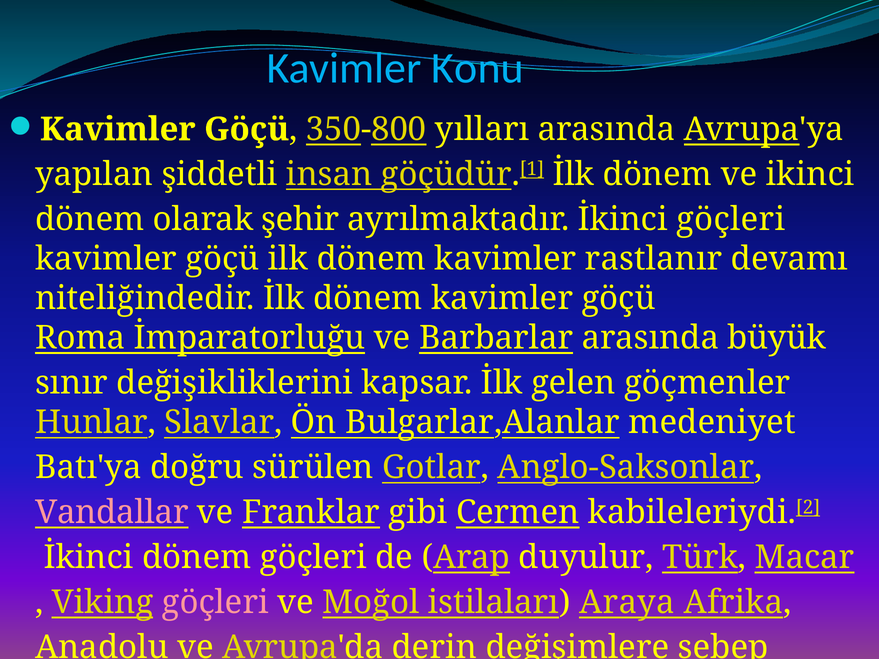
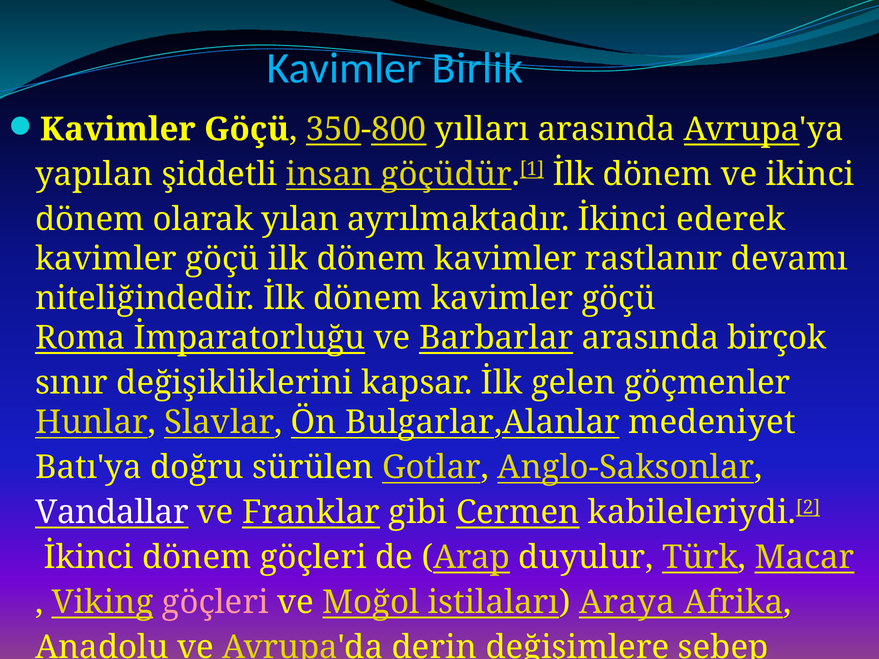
Konu: Konu -> Birlik
şehir: şehir -> yılan
İkinci göçleri: göçleri -> ederek
büyük: büyük -> birçok
Vandallar colour: pink -> white
